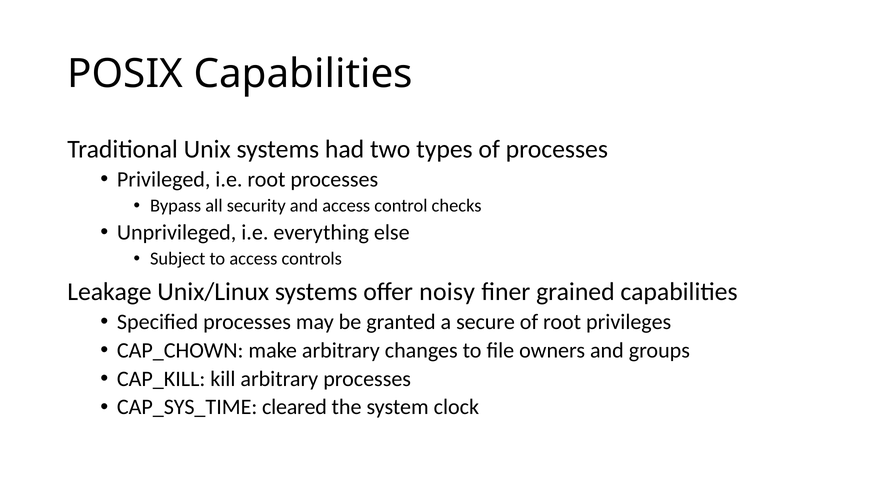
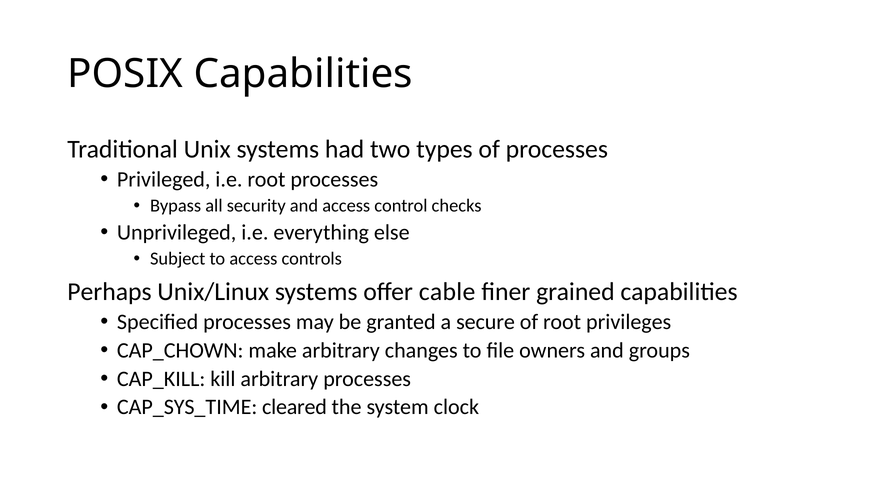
Leakage: Leakage -> Perhaps
noisy: noisy -> cable
